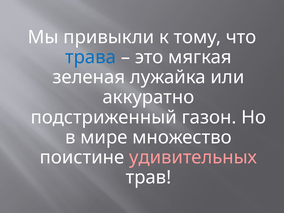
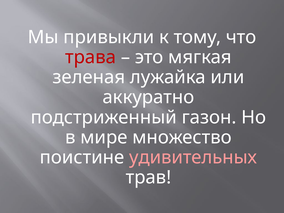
трава colour: blue -> red
